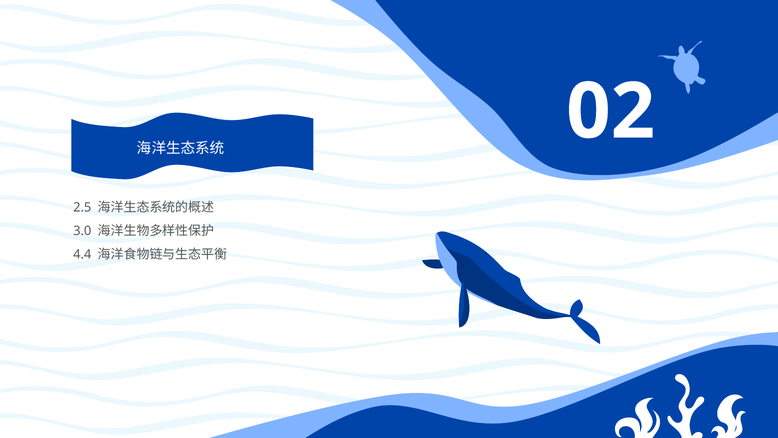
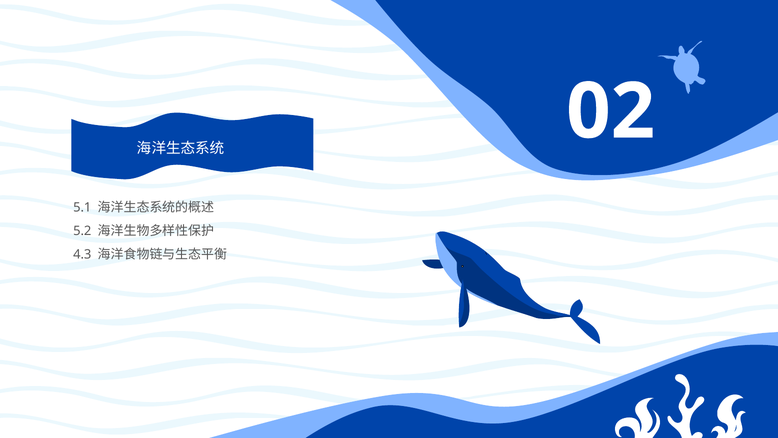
2.5: 2.5 -> 5.1
3.0: 3.0 -> 5.2
4.4: 4.4 -> 4.3
